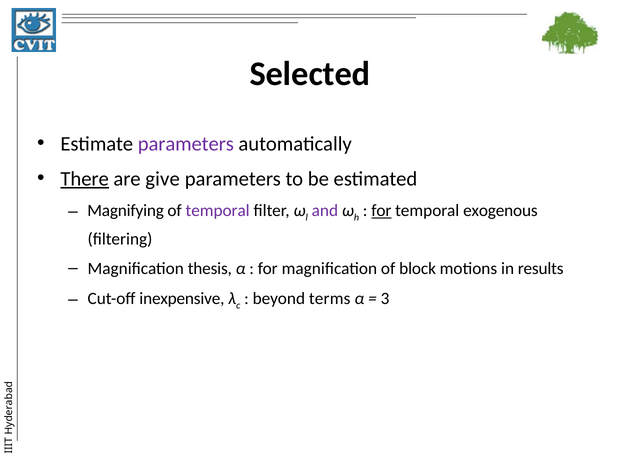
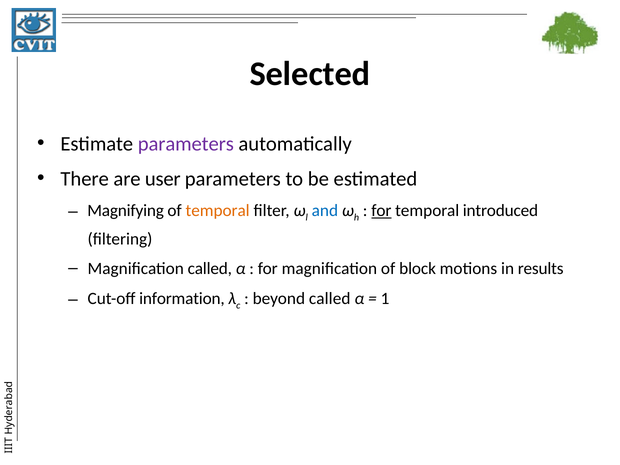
There underline: present -> none
give: give -> user
temporal at (218, 211) colour: purple -> orange
and colour: purple -> blue
exogenous: exogenous -> introduced
Magnification thesis: thesis -> called
inexpensive: inexpensive -> information
beyond terms: terms -> called
3: 3 -> 1
